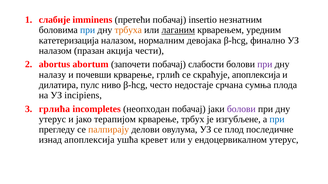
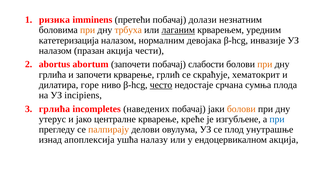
слабије: слабије -> ризика
insertio: insertio -> долази
при at (88, 30) colour: blue -> orange
финално: финално -> инвазије
при at (265, 65) colour: purple -> orange
налазу at (52, 75): налазу -> грлића
и почевши: почевши -> започети
скраћује апоплексија: апоплексија -> хематокрит
пулс: пулс -> горе
често underline: none -> present
неопходан: неопходан -> наведених
болови at (241, 109) colour: purple -> orange
терапијом: терапијом -> централне
трбух: трбух -> креће
последичне: последичне -> унутрашње
кревет: кревет -> налазу
ендоцервикалном утерус: утерус -> акција
